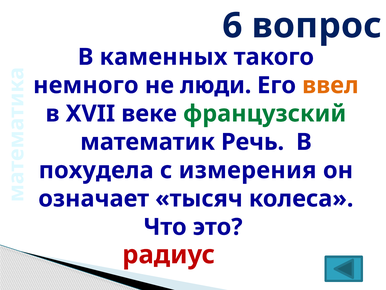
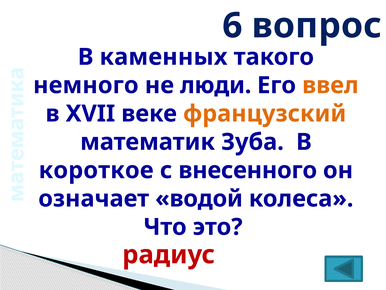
французский colour: green -> orange
Речь: Речь -> Зуба
похудела: похудела -> короткое
измерения: измерения -> внесенного
тысяч: тысяч -> водой
